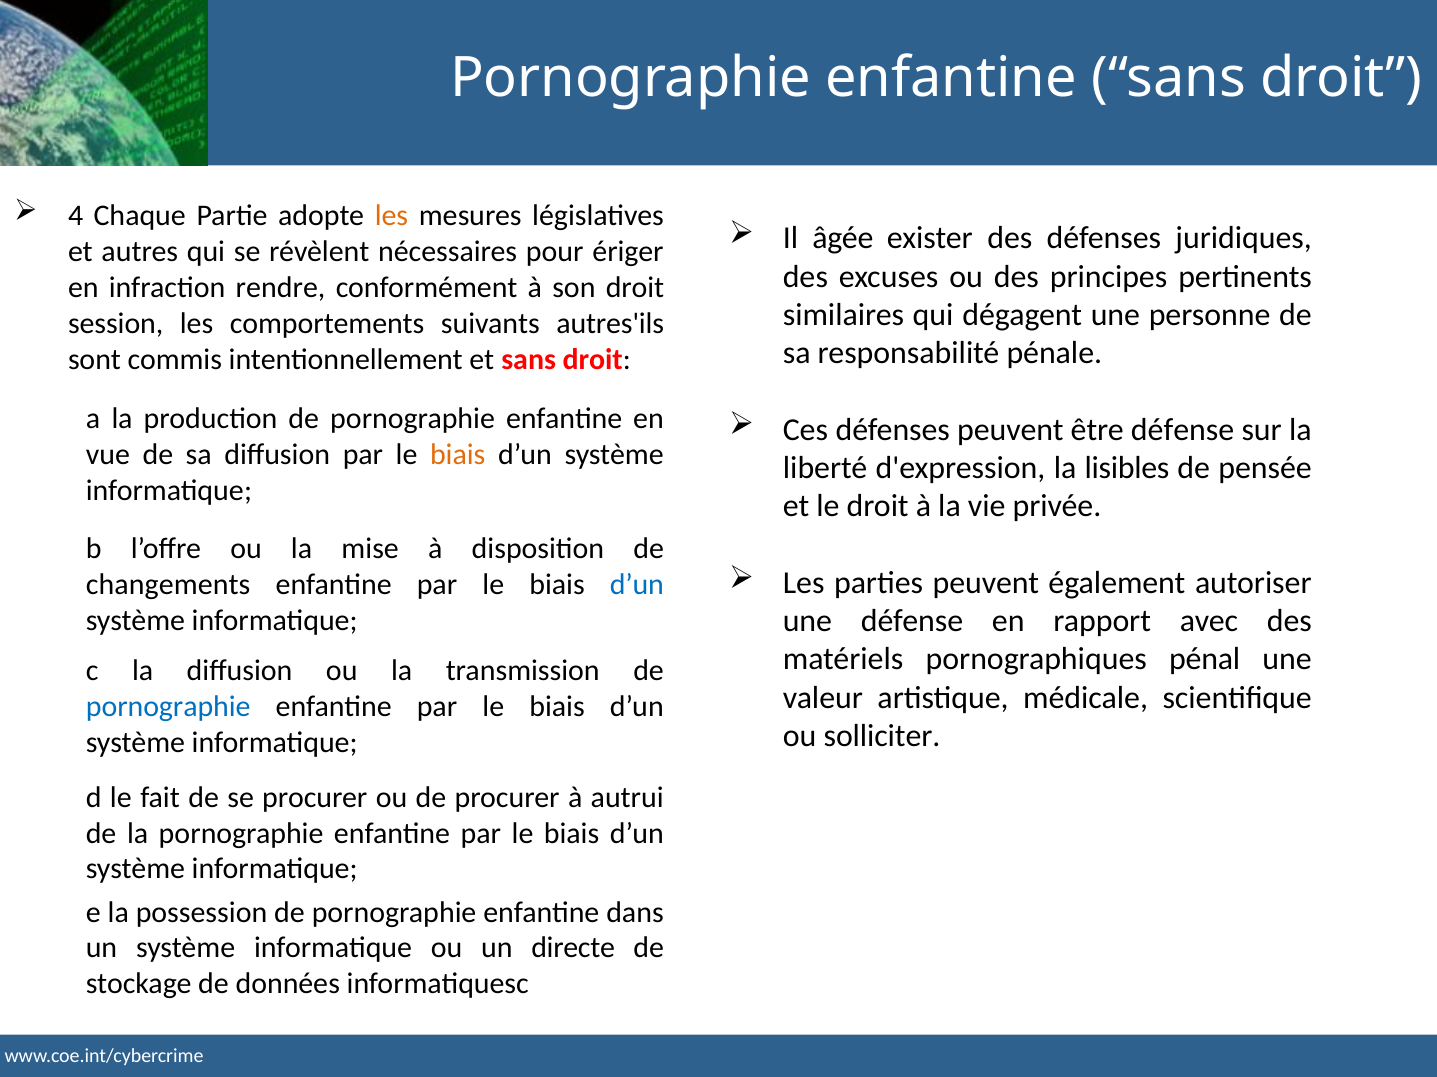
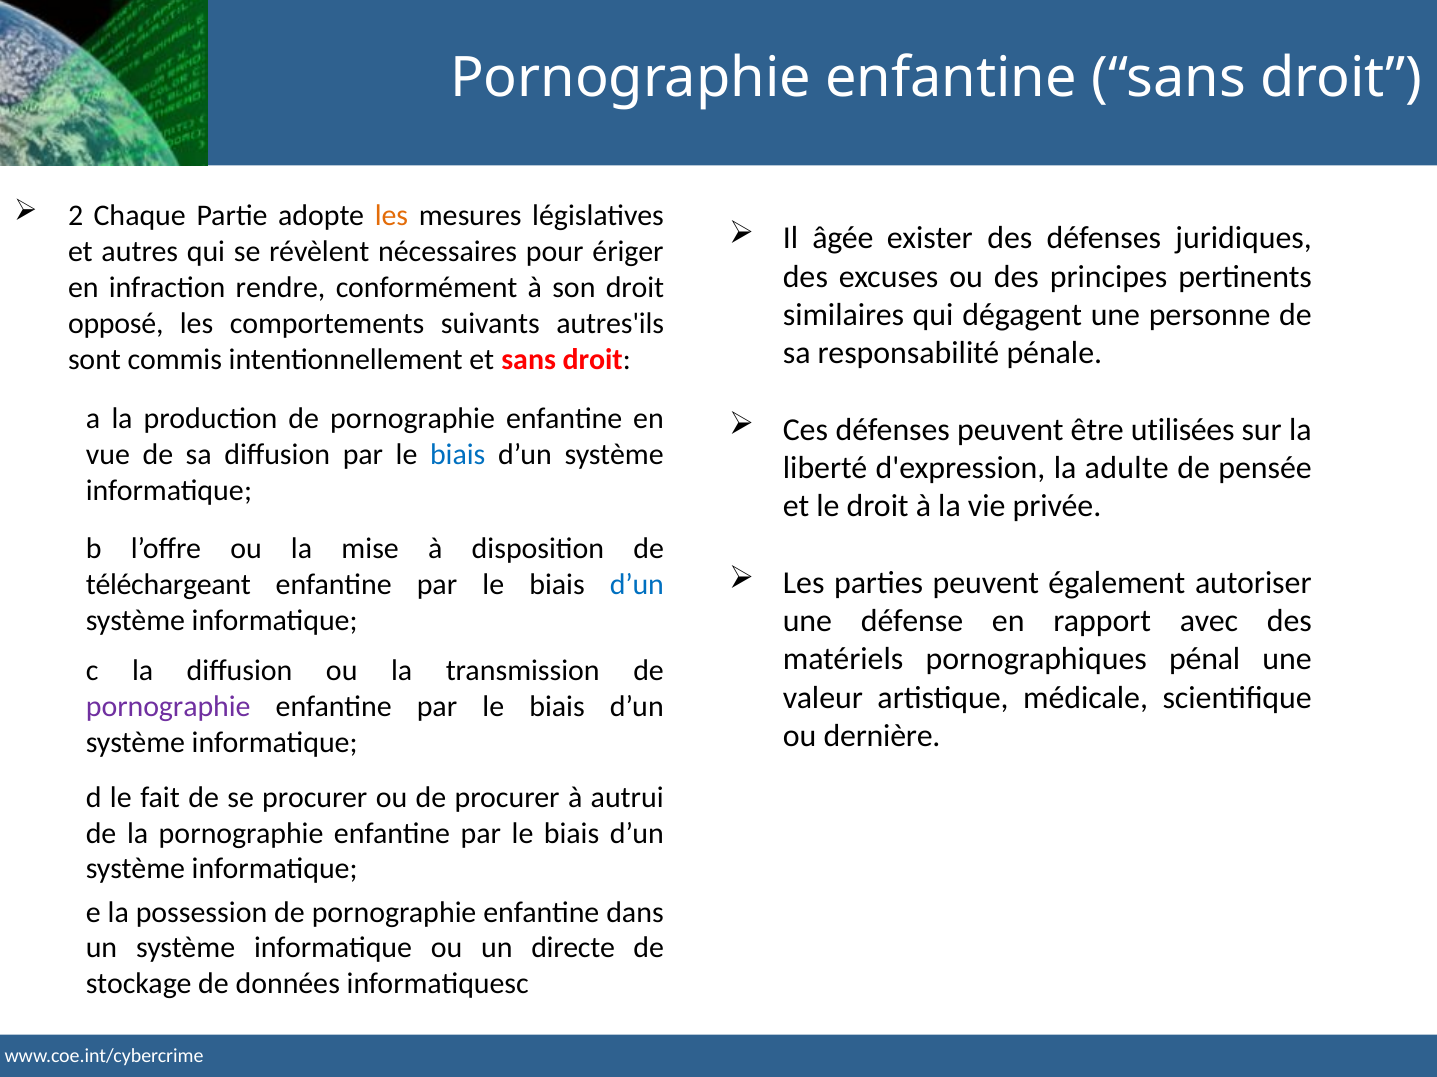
4: 4 -> 2
session: session -> opposé
être défense: défense -> utilisées
biais at (458, 455) colour: orange -> blue
lisibles: lisibles -> adulte
changements: changements -> téléchargeant
pornographie at (168, 707) colour: blue -> purple
solliciter: solliciter -> dernière
